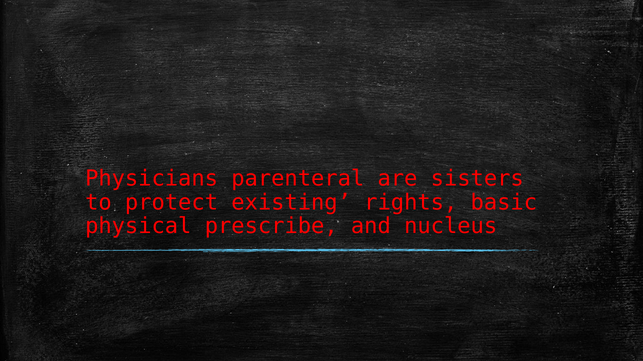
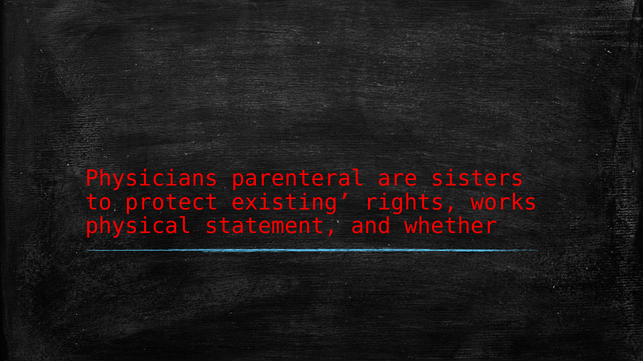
basic: basic -> works
prescribe: prescribe -> statement
nucleus: nucleus -> whether
